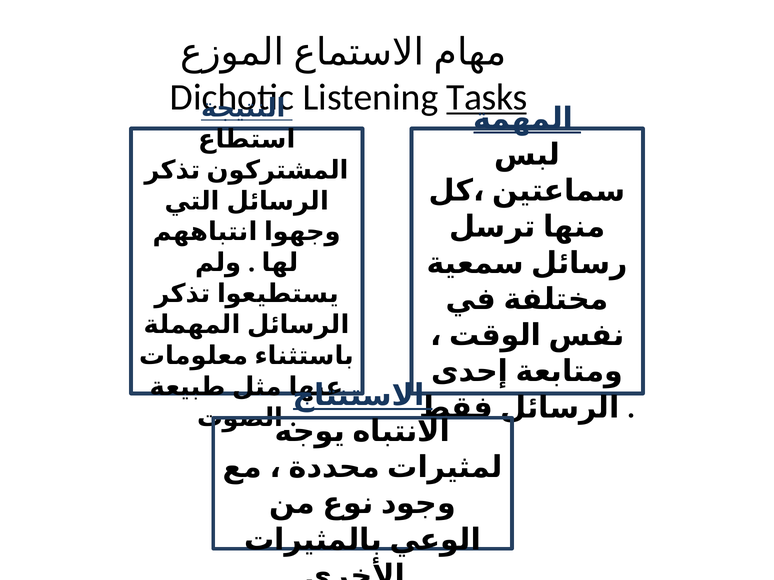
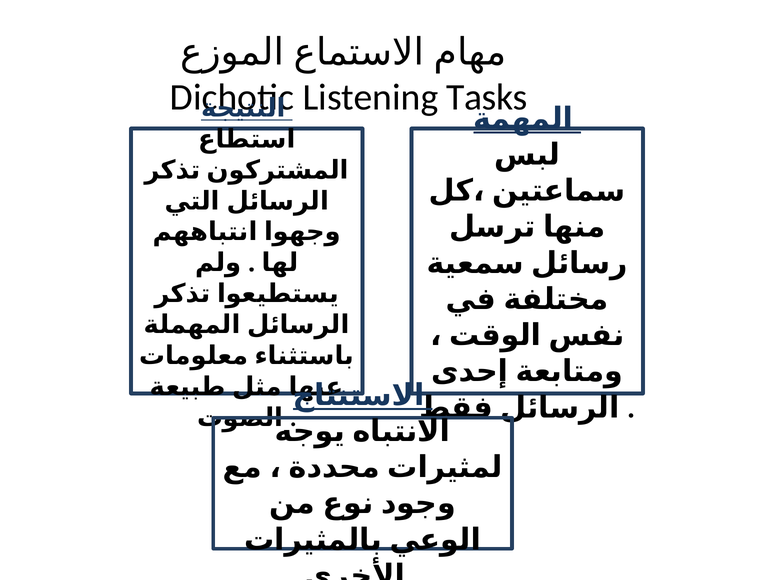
Tasks underline: present -> none
